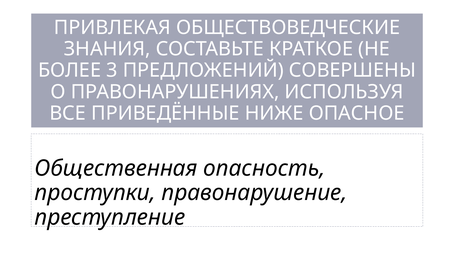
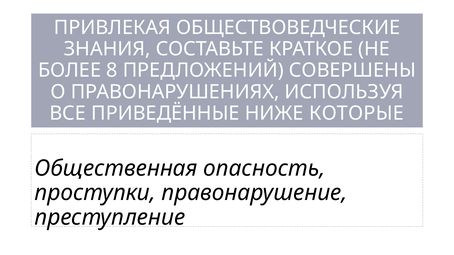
3: 3 -> 8
ОПАСНОЕ: ОПАСНОЕ -> КОТОРЫЕ
